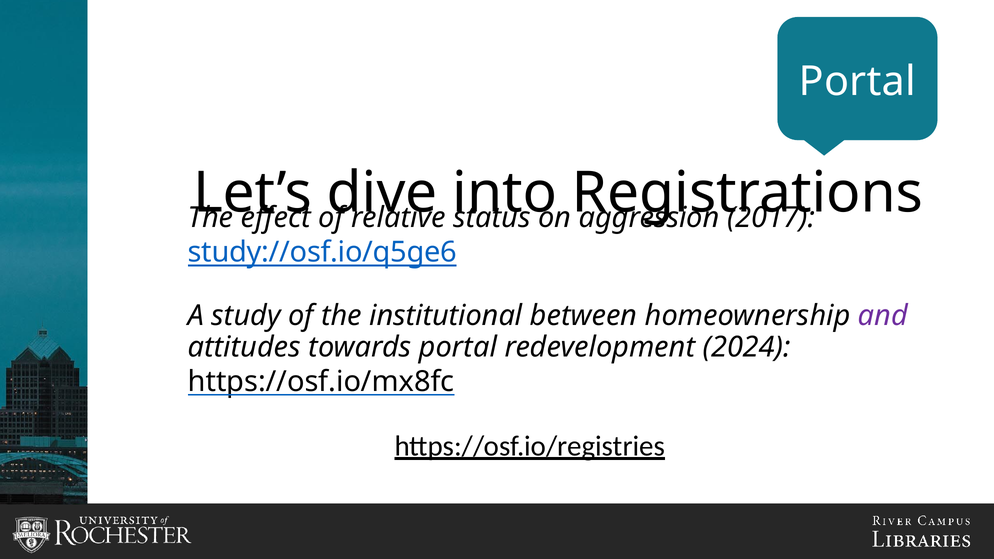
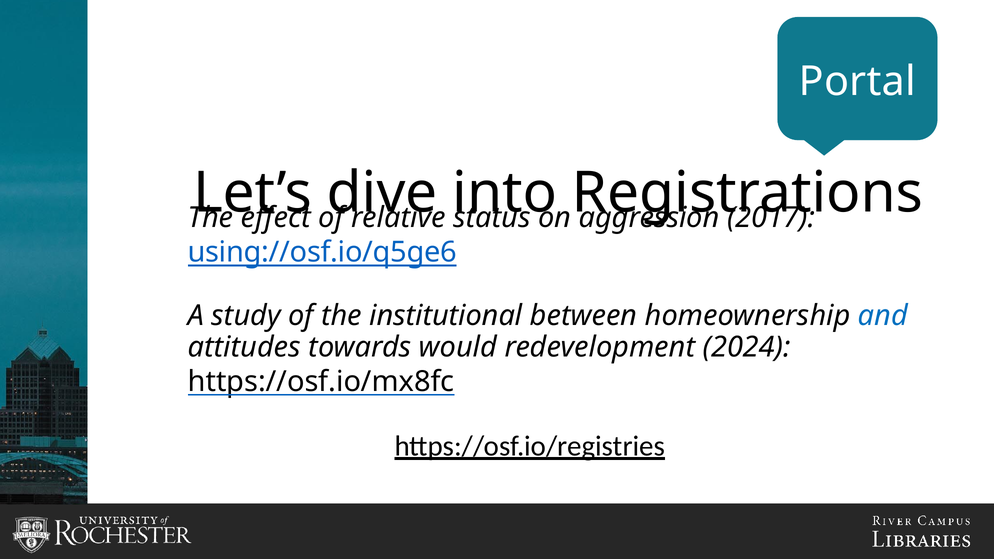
study://osf.io/q5ge6: study://osf.io/q5ge6 -> using://osf.io/q5ge6
and colour: purple -> blue
towards portal: portal -> would
